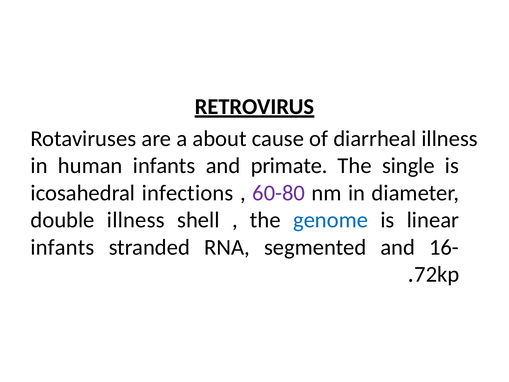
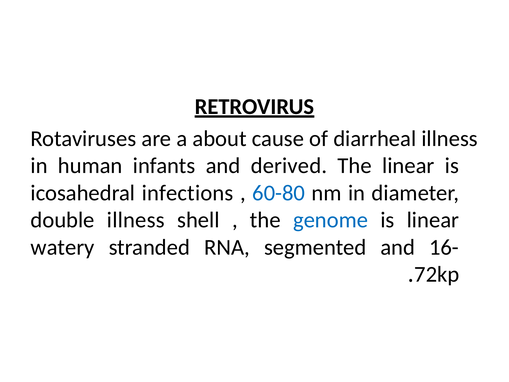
primate: primate -> derived
The single: single -> linear
60-80 colour: purple -> blue
infants at (62, 247): infants -> watery
